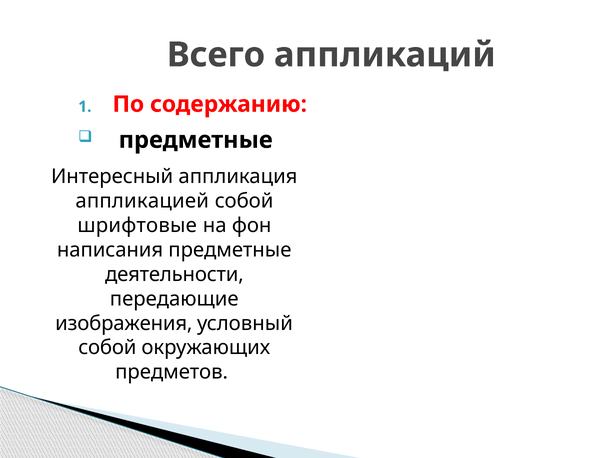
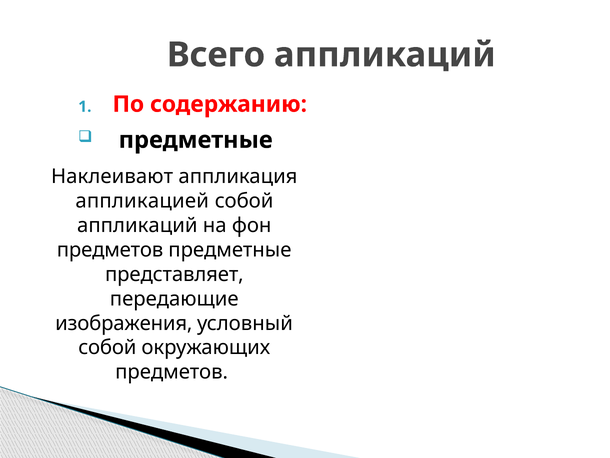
Интересный: Интересный -> Наклеивают
шрифтовые at (137, 225): шрифтовые -> аппликаций
написания at (110, 250): написания -> предметов
деятельности: деятельности -> представляет
